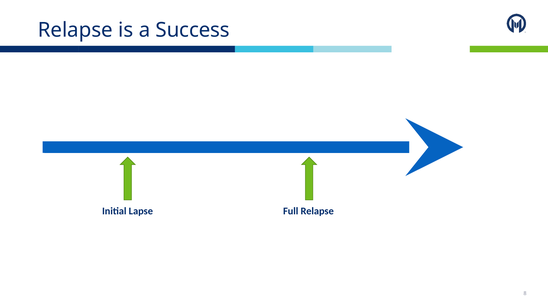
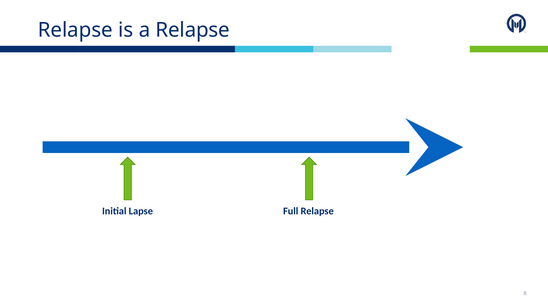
a Success: Success -> Relapse
